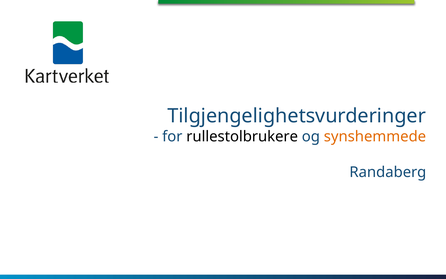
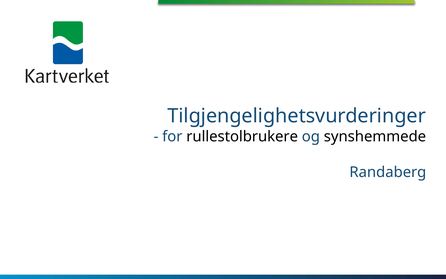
synshemmede colour: orange -> black
